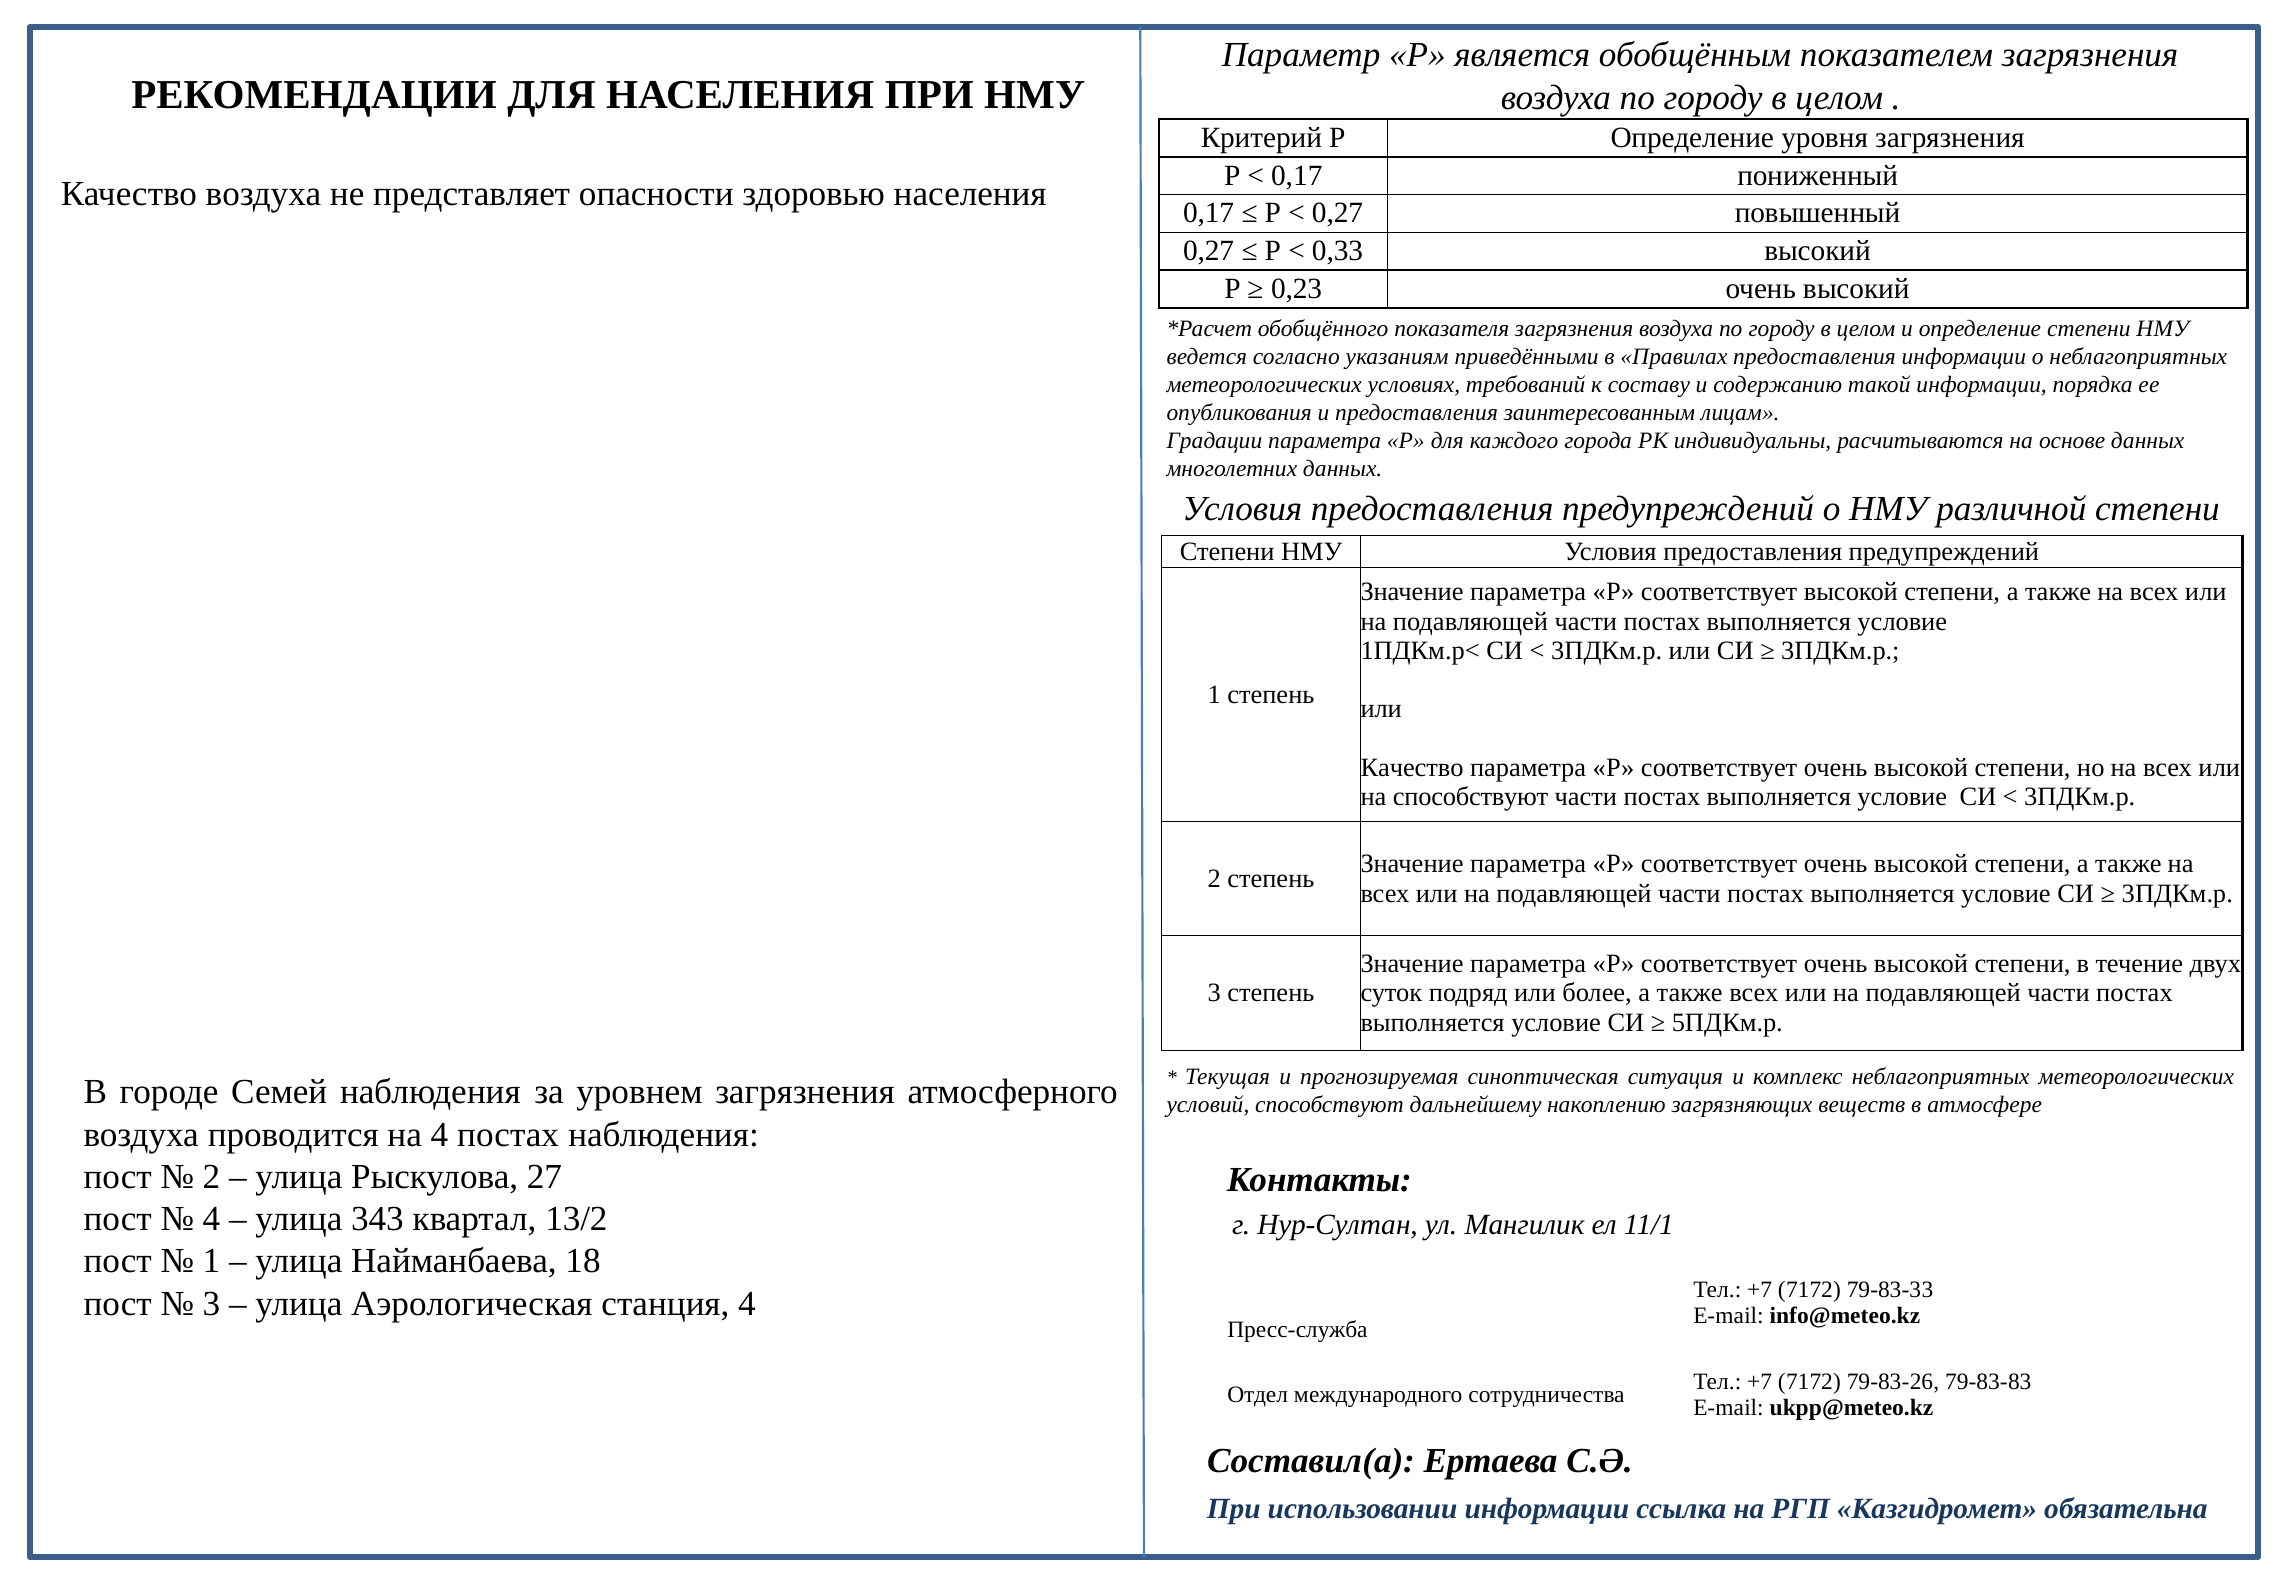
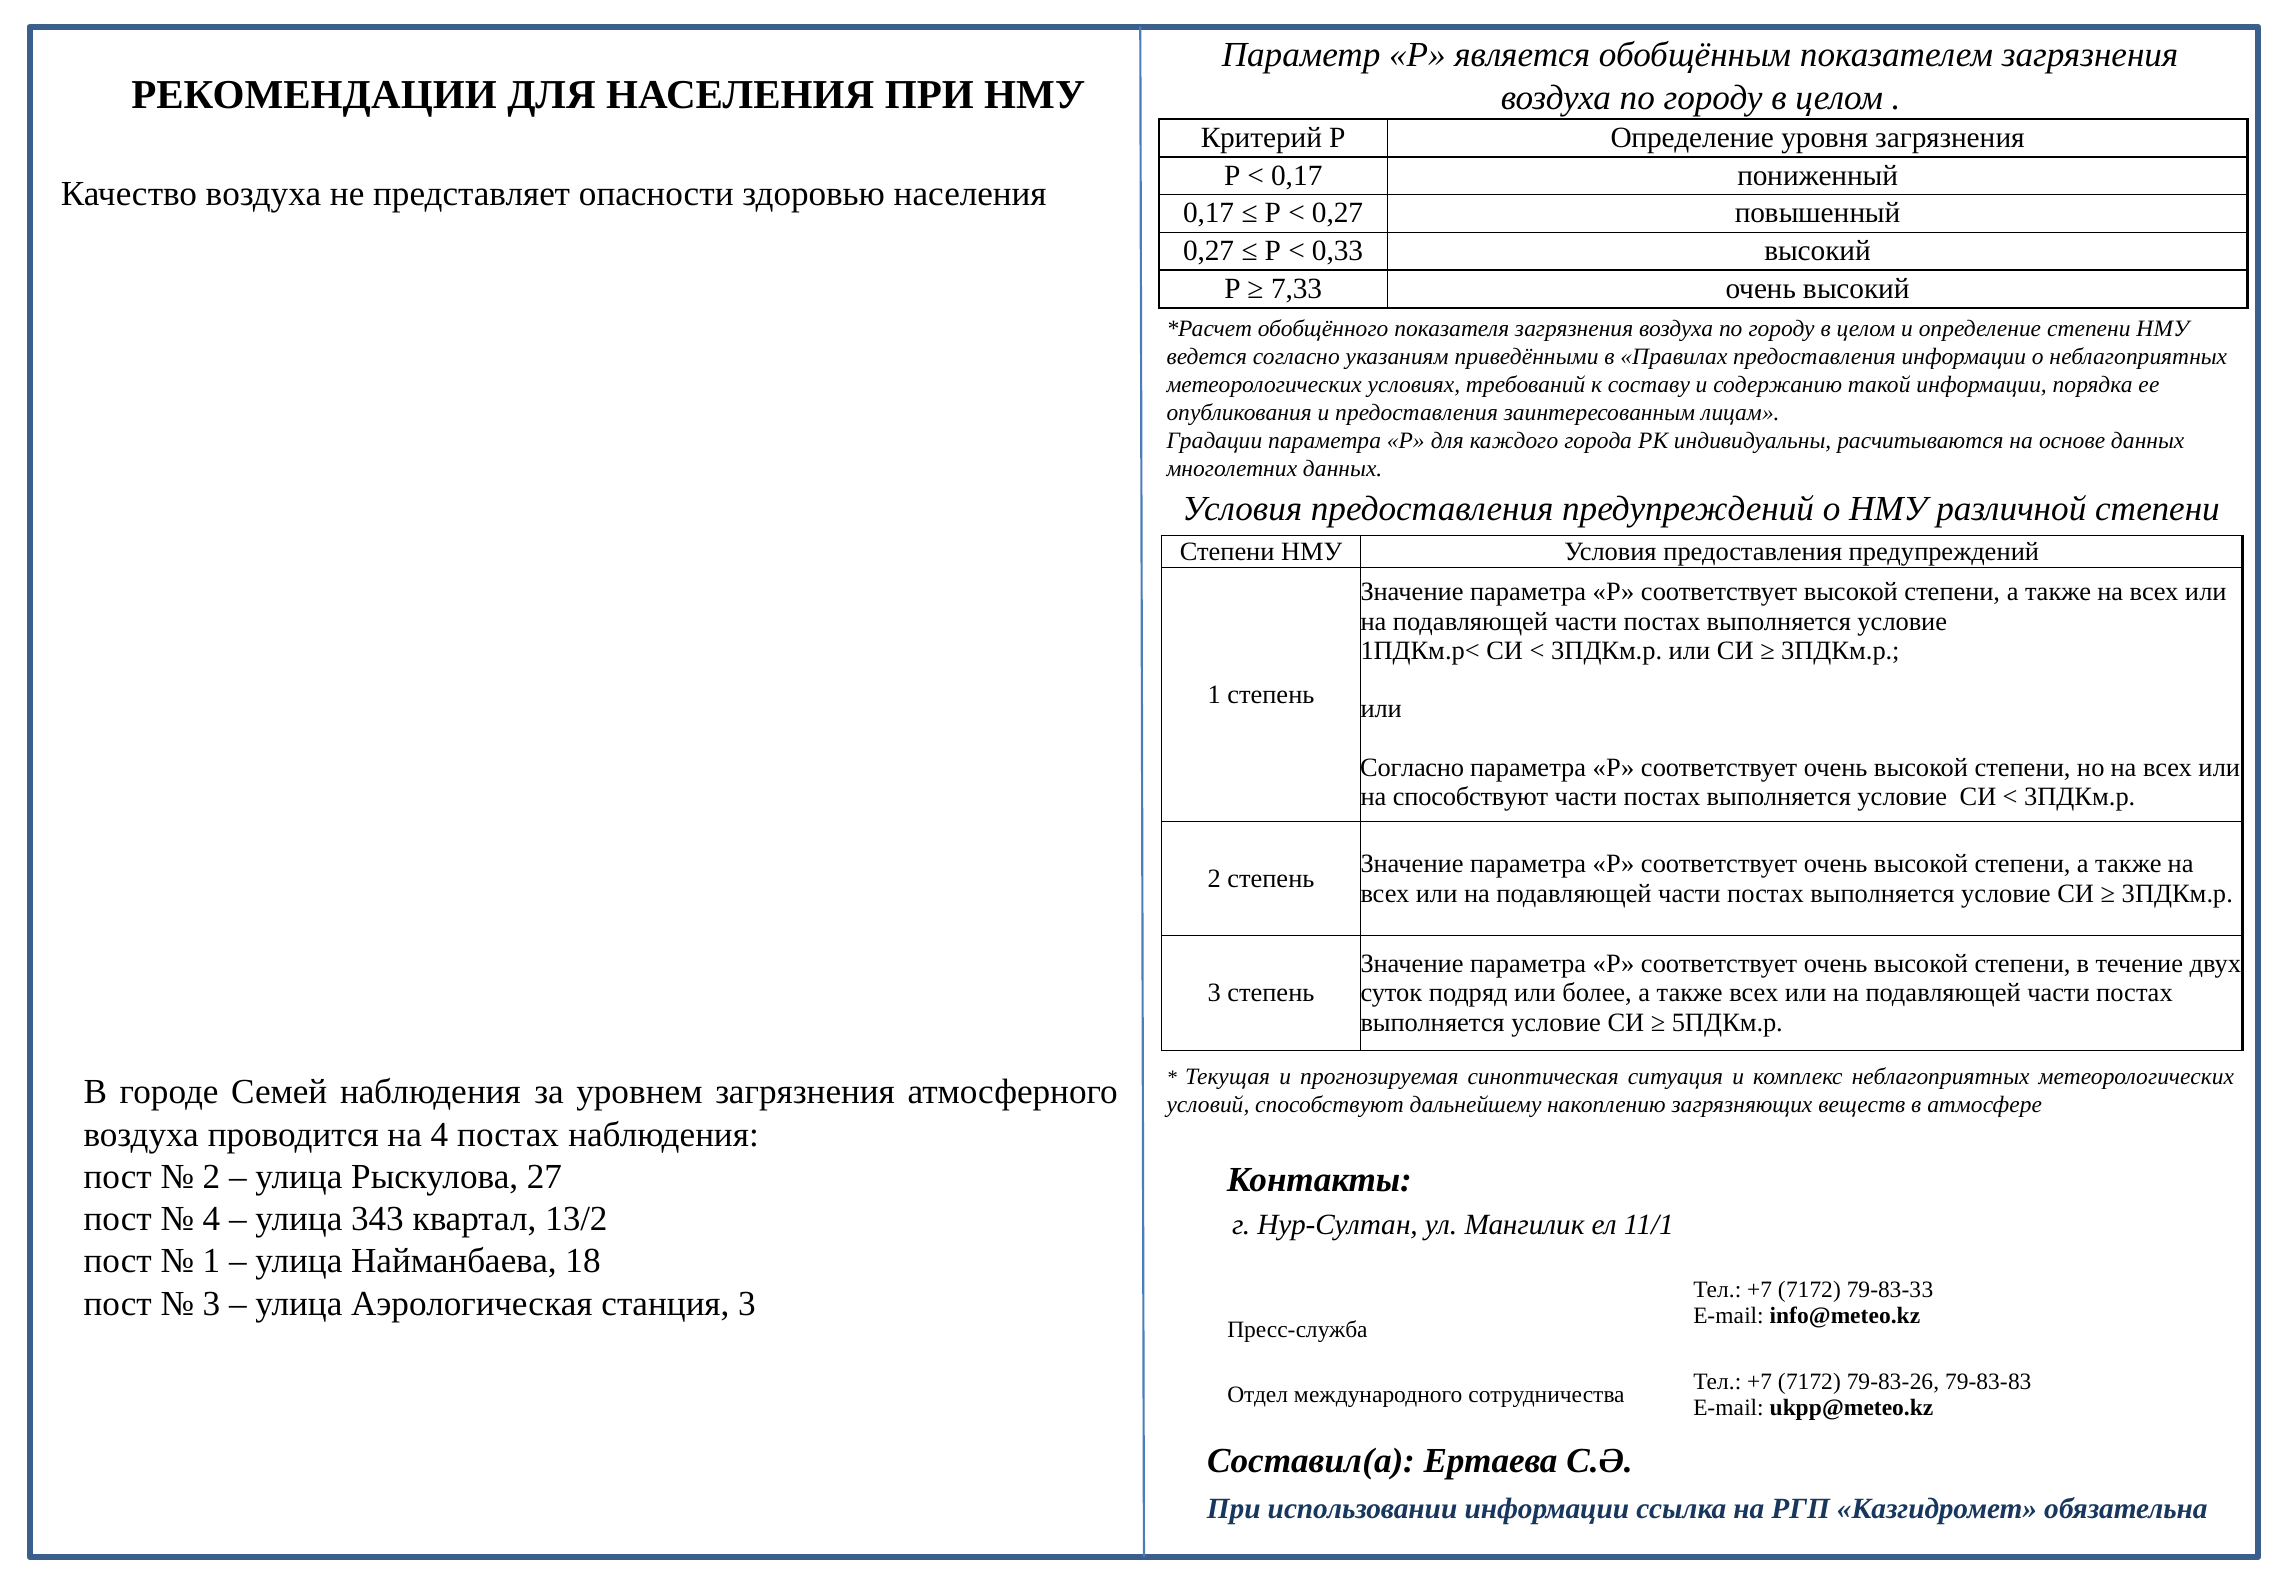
0,23: 0,23 -> 7,33
Качество at (1412, 768): Качество -> Согласно
станция 4: 4 -> 3
